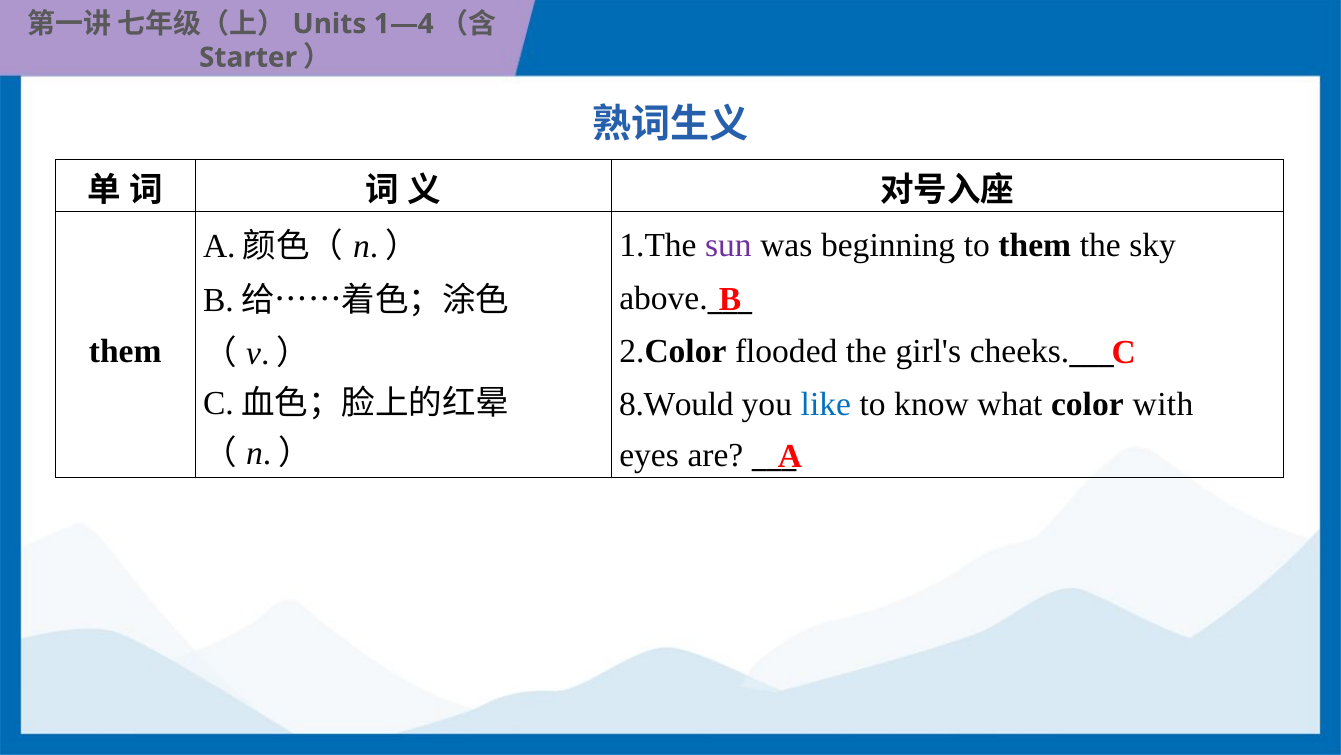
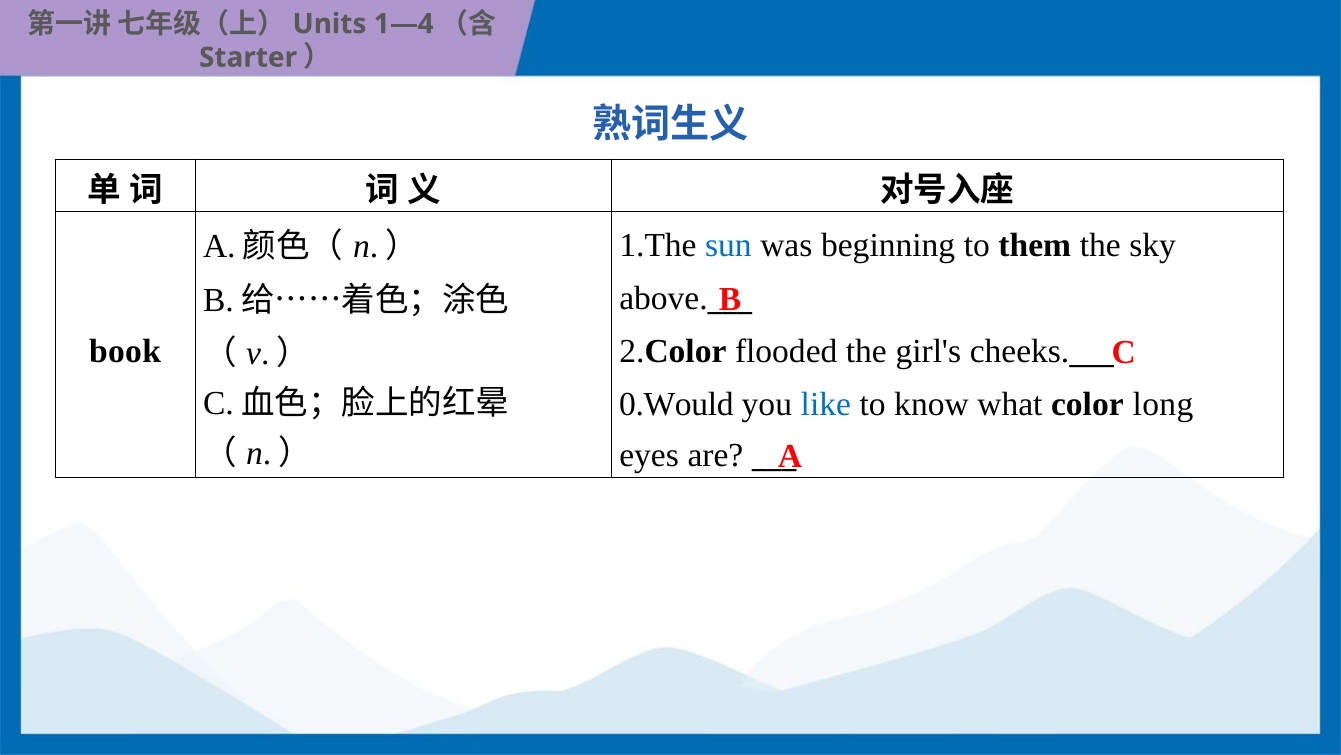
sun colour: purple -> blue
them at (125, 351): them -> book
8.Would: 8.Would -> 0.Would
with: with -> long
